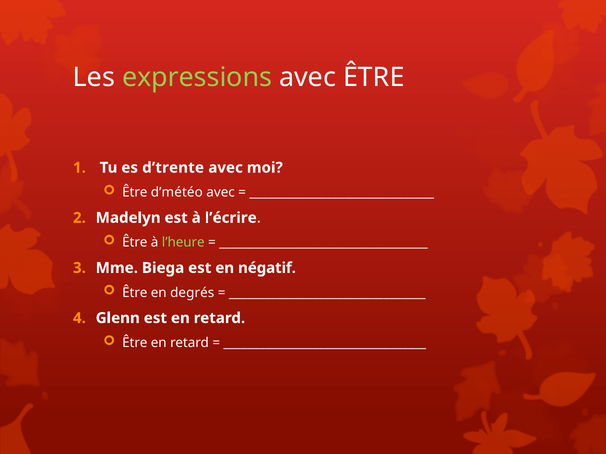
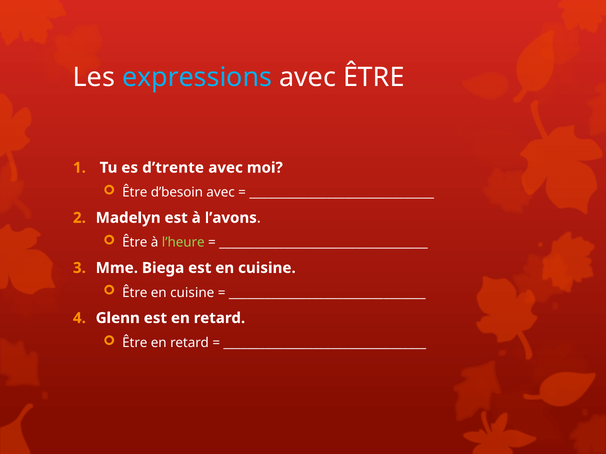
expressions colour: light green -> light blue
d’météo: d’météo -> d’besoin
l’écrire: l’écrire -> l’avons
est en négatif: négatif -> cuisine
Être en degrés: degrés -> cuisine
